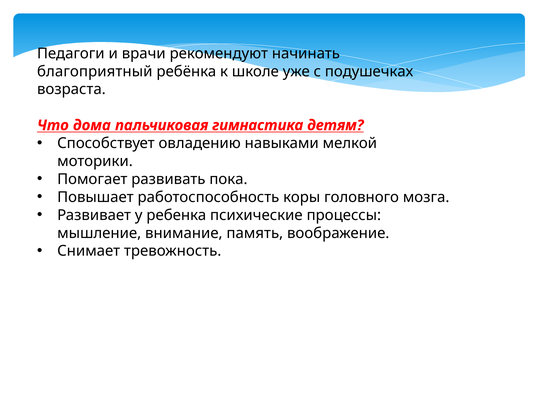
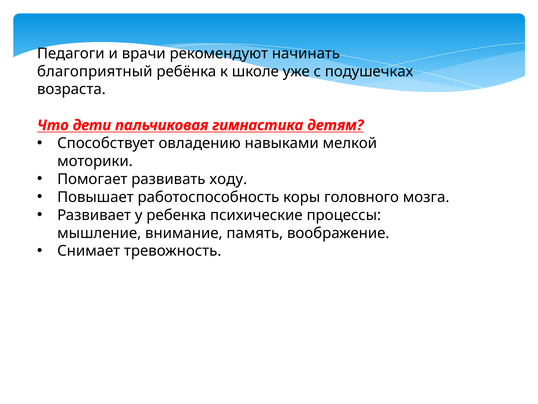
дома: дома -> дети
пока: пока -> ходу
